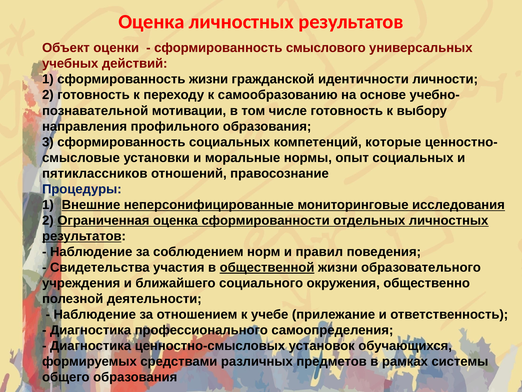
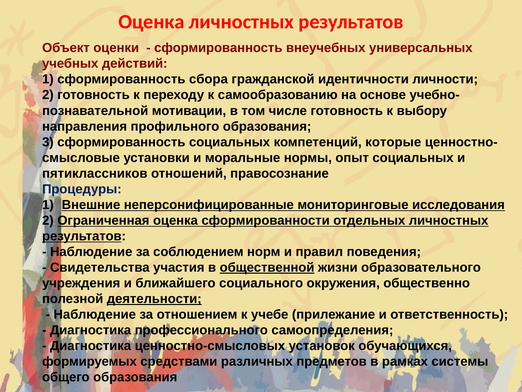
смыслового: смыслового -> внеучебных
сформированность жизни: жизни -> сбора
деятельности underline: none -> present
